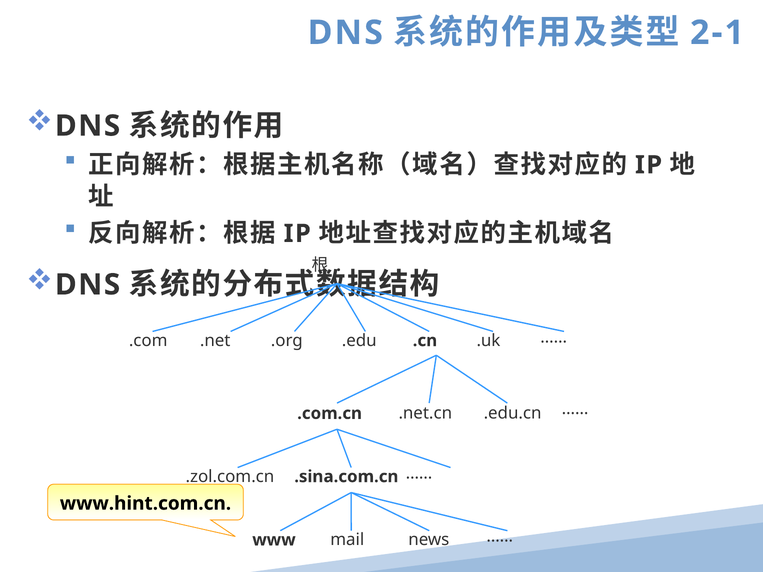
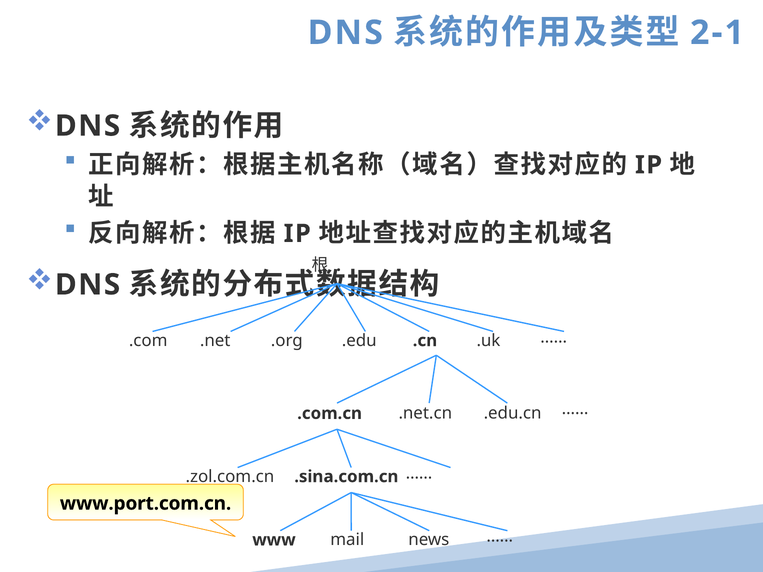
www.hint.com.cn: www.hint.com.cn -> www.port.com.cn
